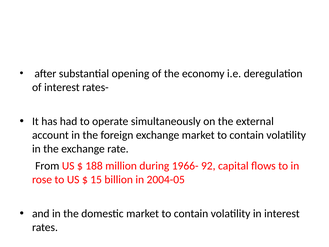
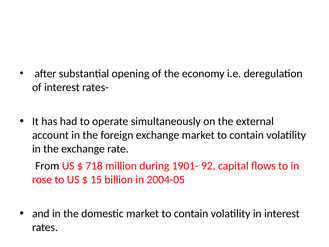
188: 188 -> 718
1966-: 1966- -> 1901-
